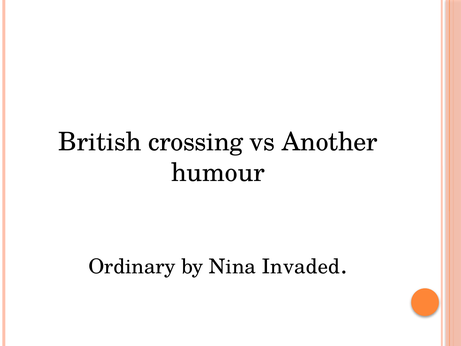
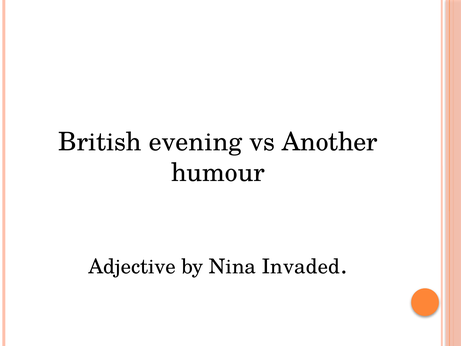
crossing: crossing -> evening
Ordinary: Ordinary -> Adjective
